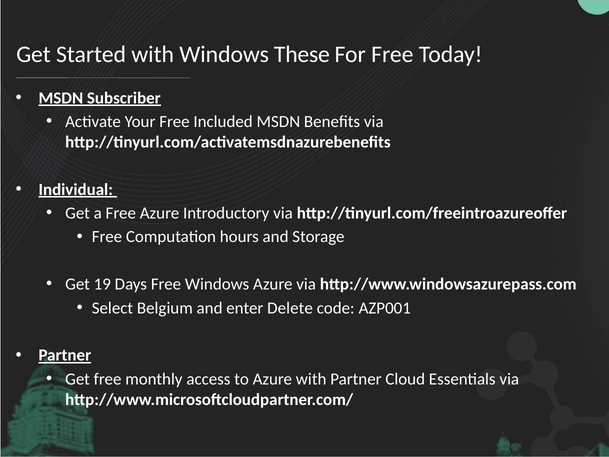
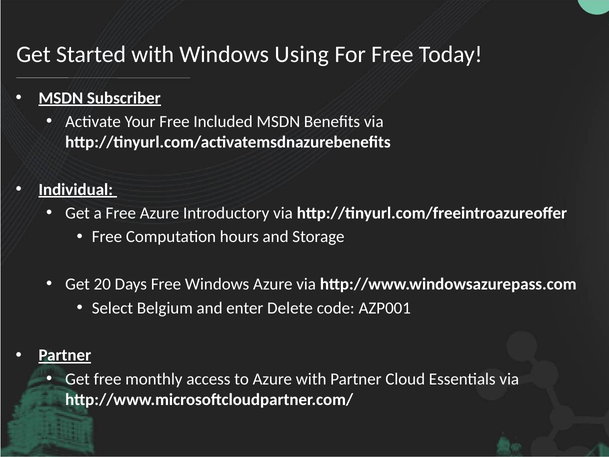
These: These -> Using
19: 19 -> 20
